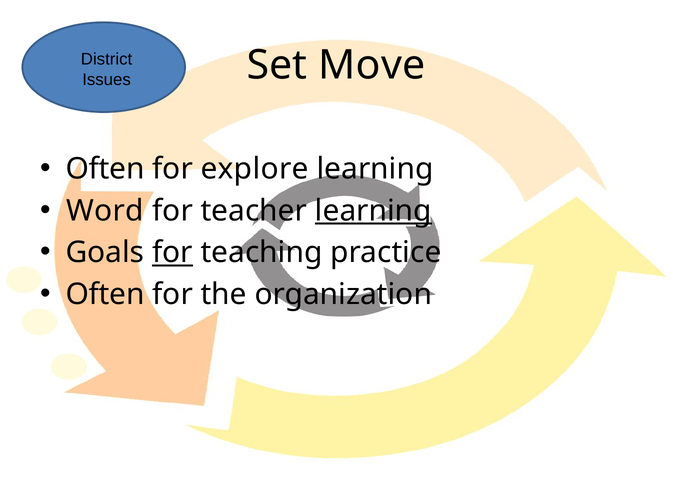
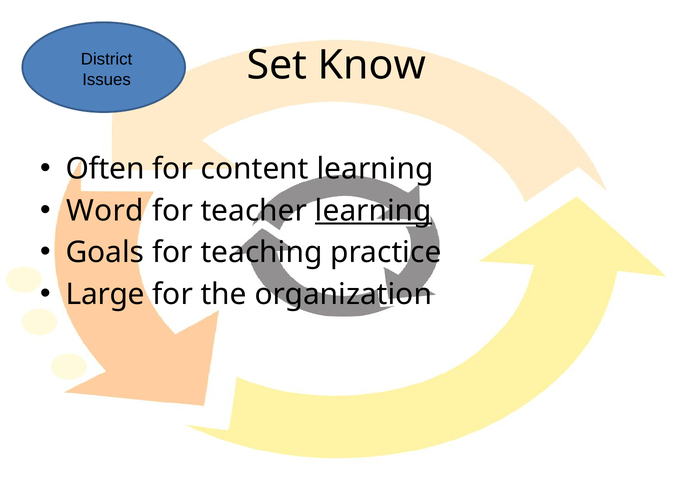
Move: Move -> Know
explore: explore -> content
for at (172, 253) underline: present -> none
Often at (105, 295): Often -> Large
